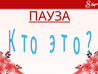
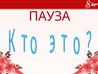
ПАУЗА underline: present -> none
